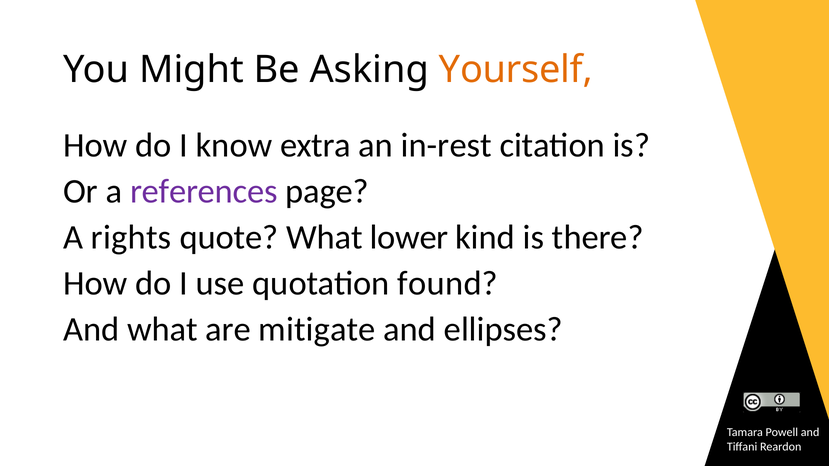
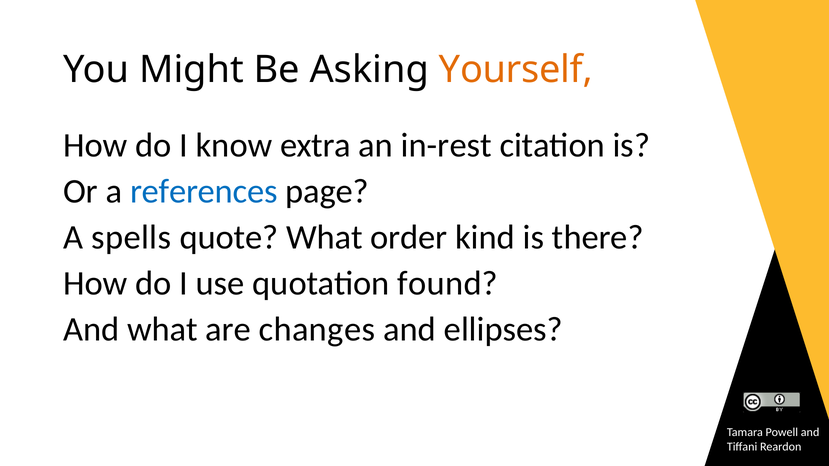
references colour: purple -> blue
rights: rights -> spells
lower: lower -> order
mitigate: mitigate -> changes
